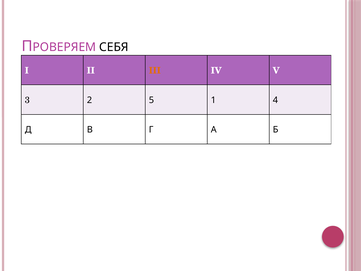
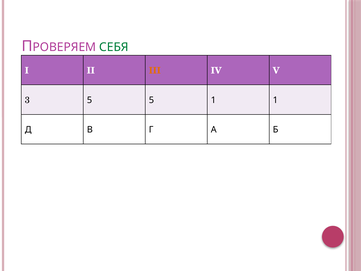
СЕБЯ colour: black -> green
3 2: 2 -> 5
1 4: 4 -> 1
